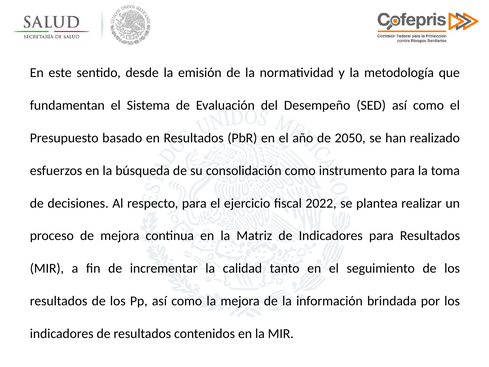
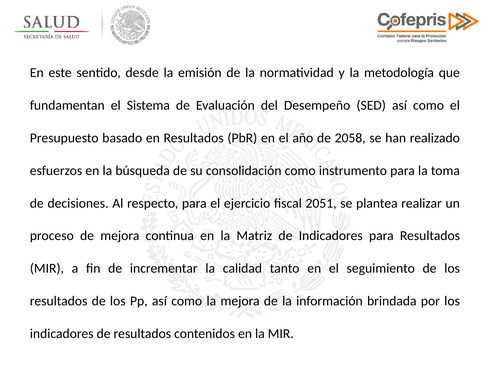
2050: 2050 -> 2058
2022: 2022 -> 2051
